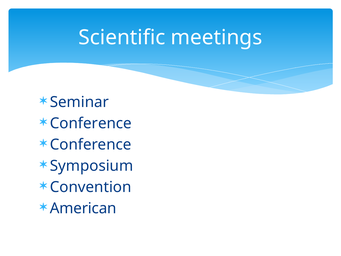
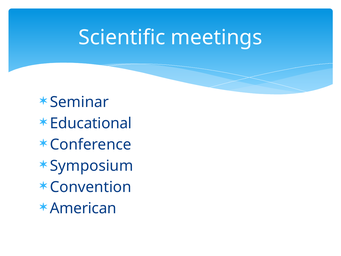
Conference at (91, 123): Conference -> Educational
